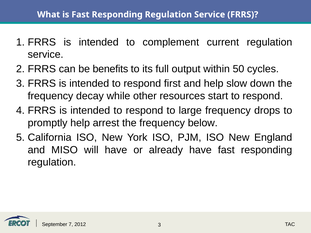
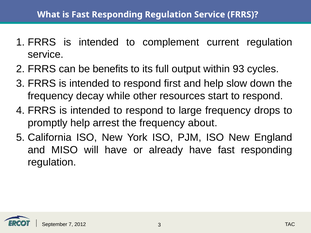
50: 50 -> 93
below: below -> about
